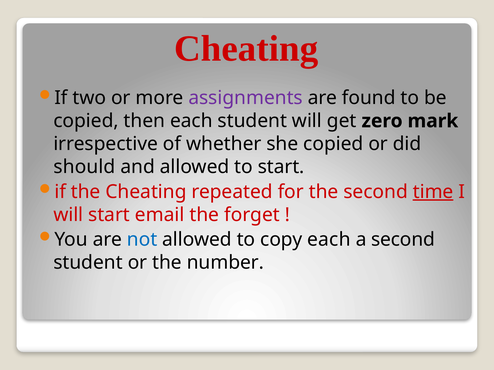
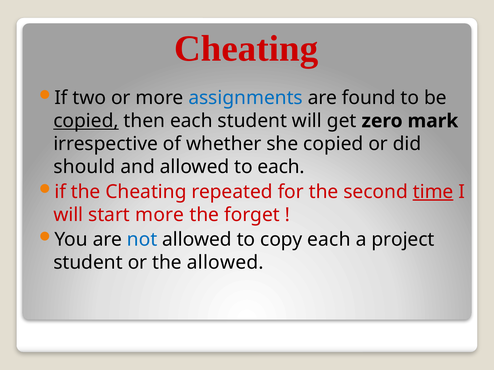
assignments colour: purple -> blue
copied at (86, 121) underline: none -> present
to start: start -> each
start email: email -> more
a second: second -> project
the number: number -> allowed
